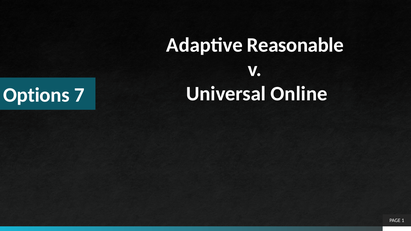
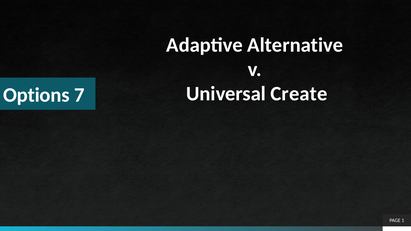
Reasonable: Reasonable -> Alternative
Online: Online -> Create
